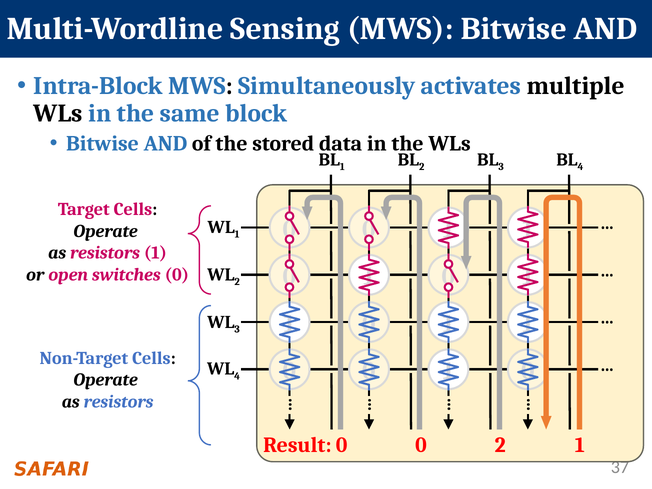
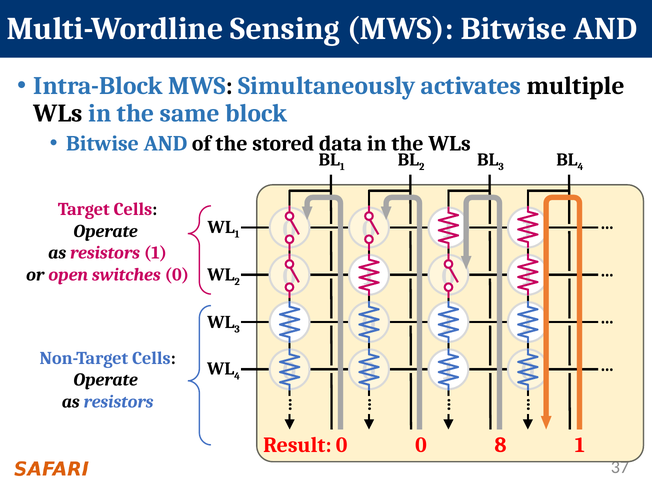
0 2: 2 -> 8
